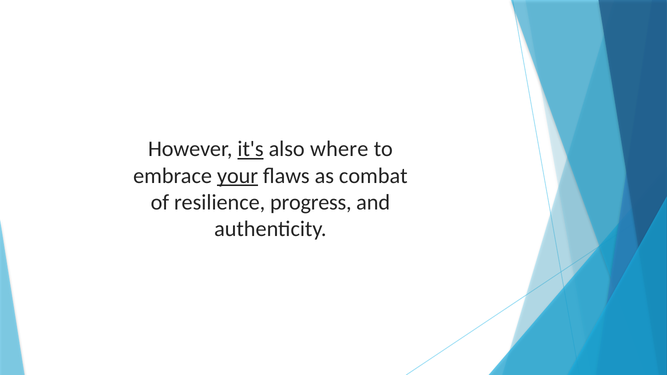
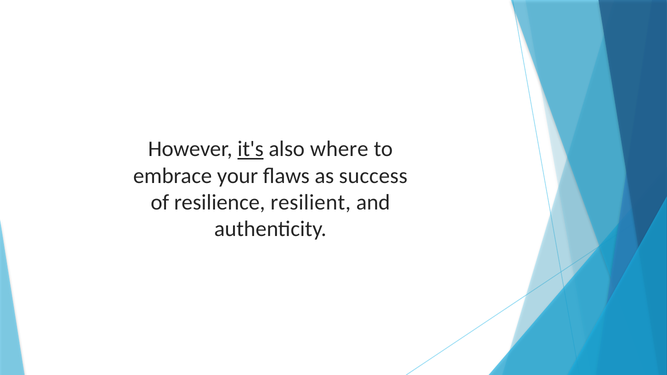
your underline: present -> none
combat: combat -> success
progress: progress -> resilient
